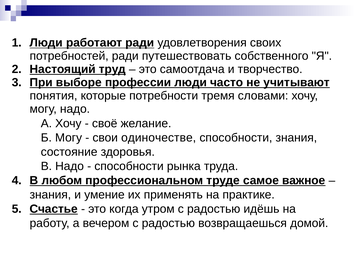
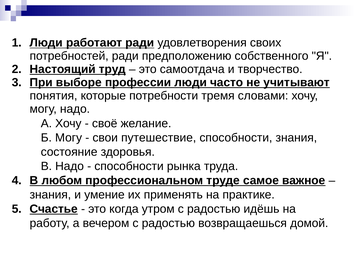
путешествовать: путешествовать -> предположению
одиночестве: одиночестве -> путешествие
